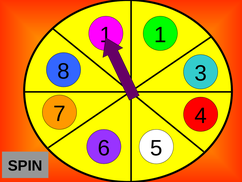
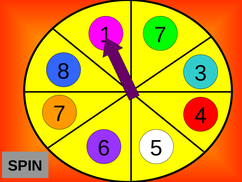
1 at (160, 35): 1 -> 7
